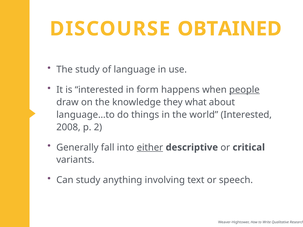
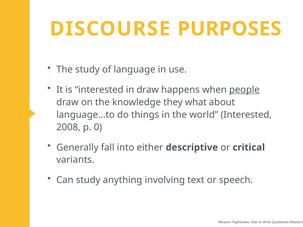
OBTAINED: OBTAINED -> PURPOSES
in form: form -> draw
2: 2 -> 0
either underline: present -> none
